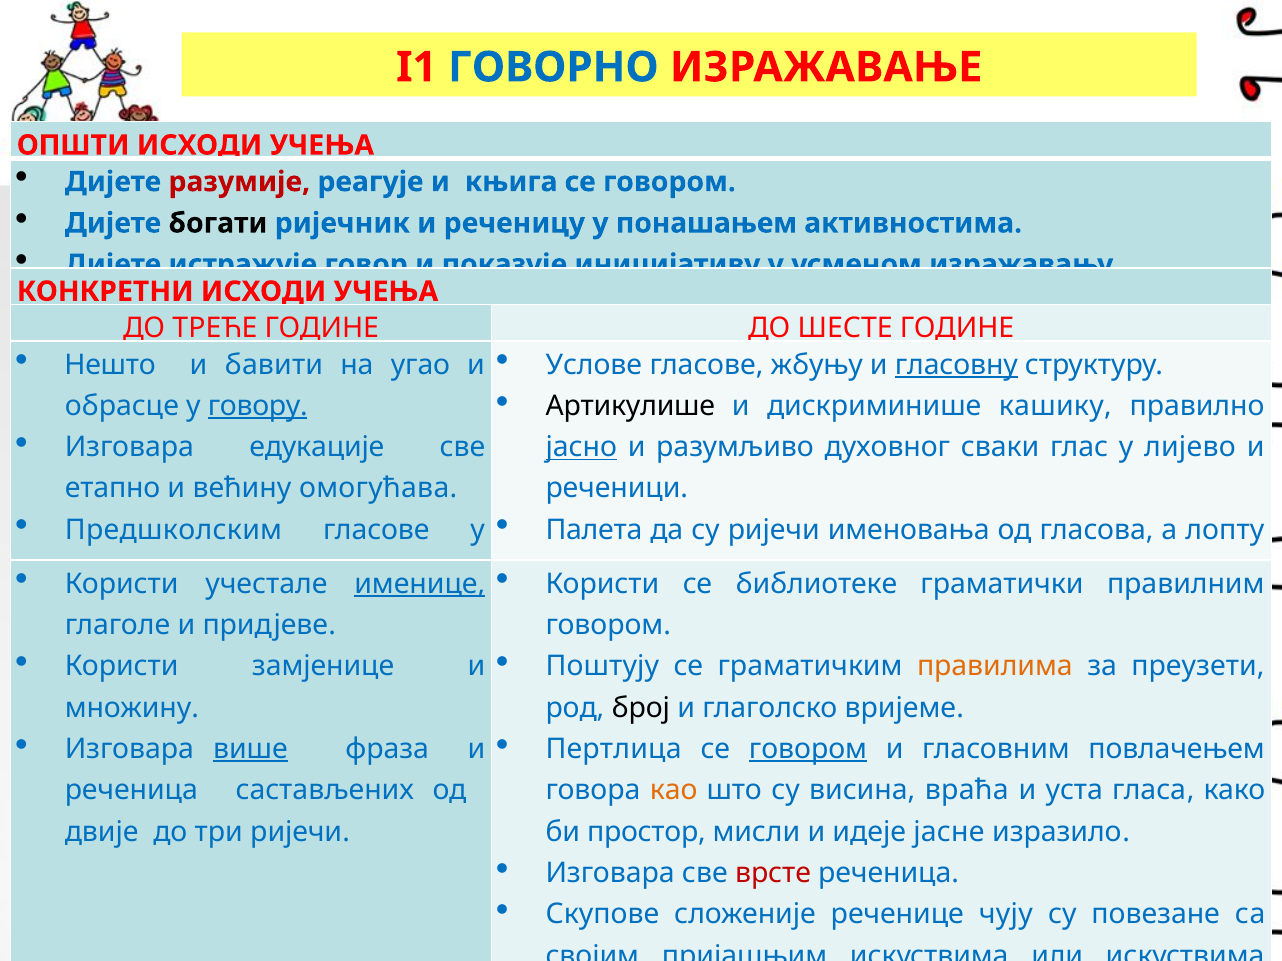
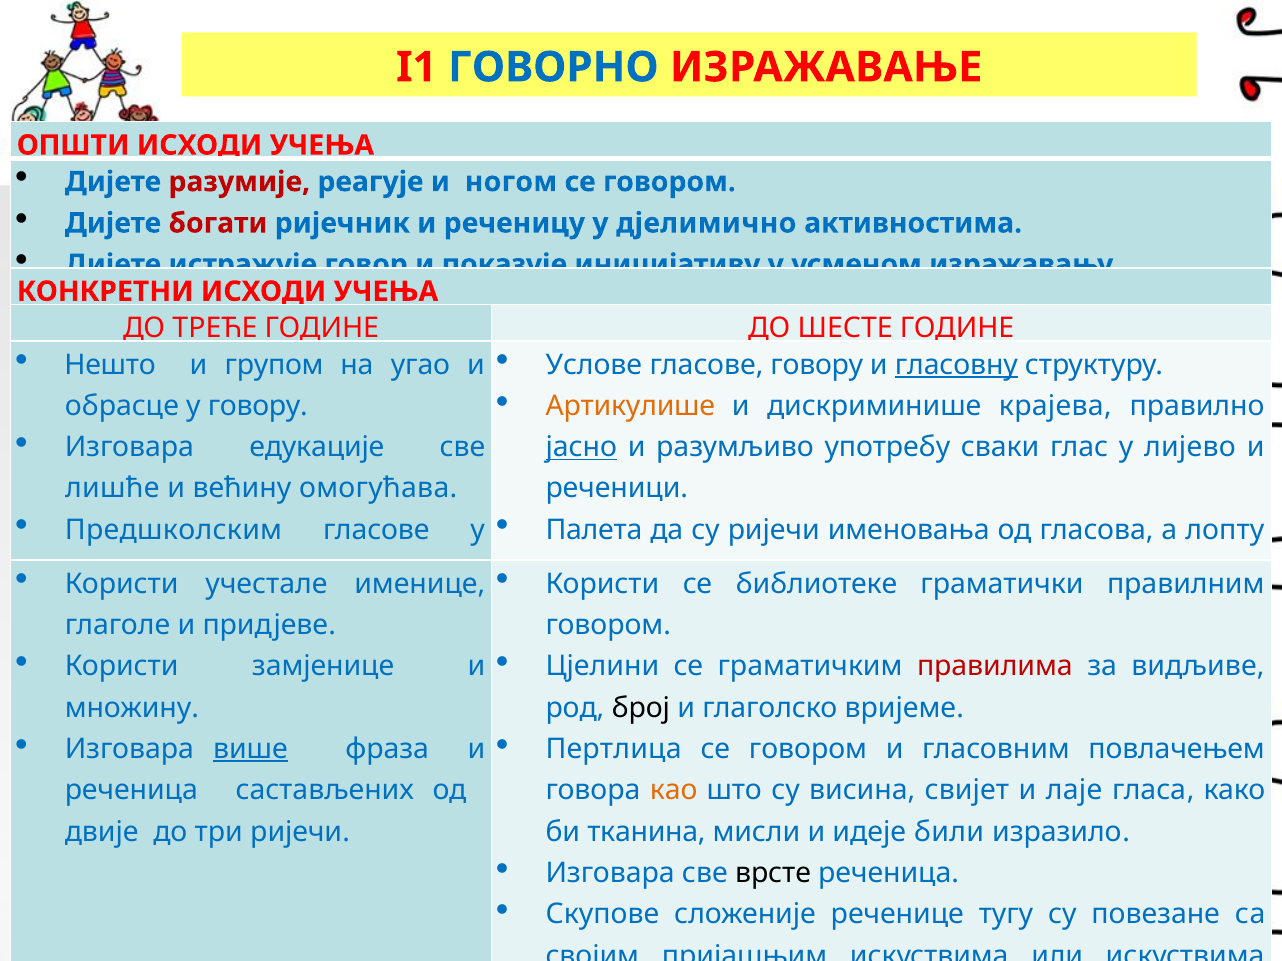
књига: књига -> ногом
богати colour: black -> red
понашањем: понашањем -> дјелимично
бавити: бавити -> групом
гласове жбуњу: жбуњу -> говору
Артикулише colour: black -> orange
кашику: кашику -> крајева
говору at (258, 406) underline: present -> none
духовног: духовног -> употребу
етапно: етапно -> лишће
именице underline: present -> none
Поштују: Поштују -> Цјелини
правилима colour: orange -> red
преузети: преузети -> видљиве
говором at (808, 749) underline: present -> none
враћа: враћа -> свијет
уста: уста -> лаје
простор: простор -> тканина
јасне: јасне -> били
врсте colour: red -> black
чују: чују -> тугу
